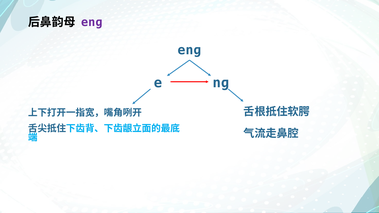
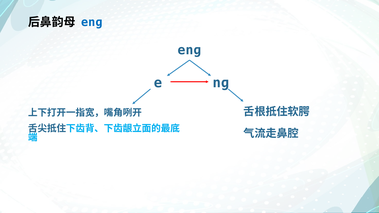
enɡ at (92, 22) colour: purple -> blue
